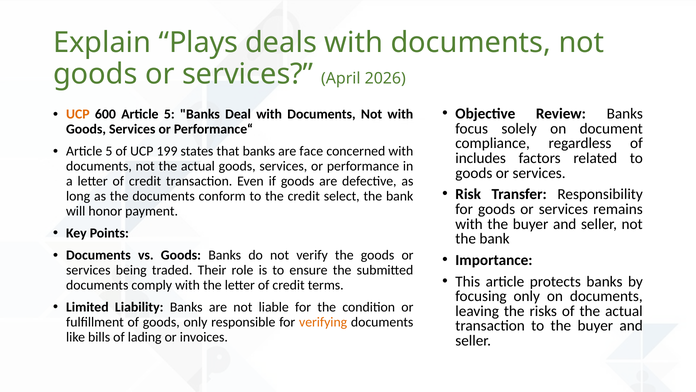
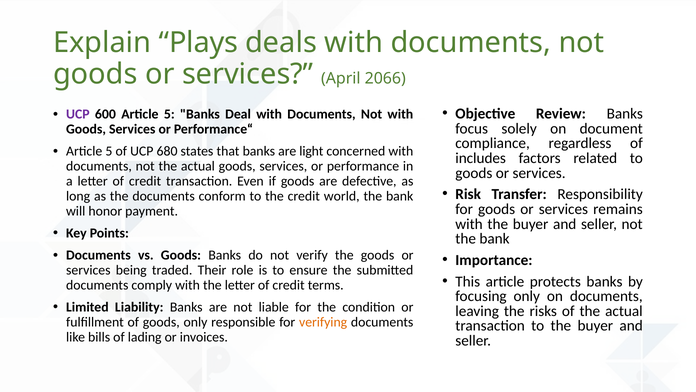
2026: 2026 -> 2066
UCP at (78, 114) colour: orange -> purple
199: 199 -> 680
face: face -> light
select: select -> world
